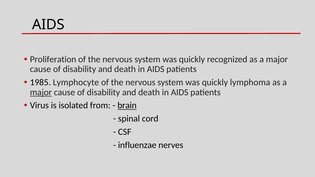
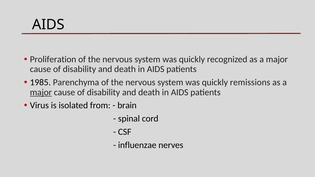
Lymphocyte: Lymphocyte -> Parenchyma
lymphoma: lymphoma -> remissions
brain underline: present -> none
